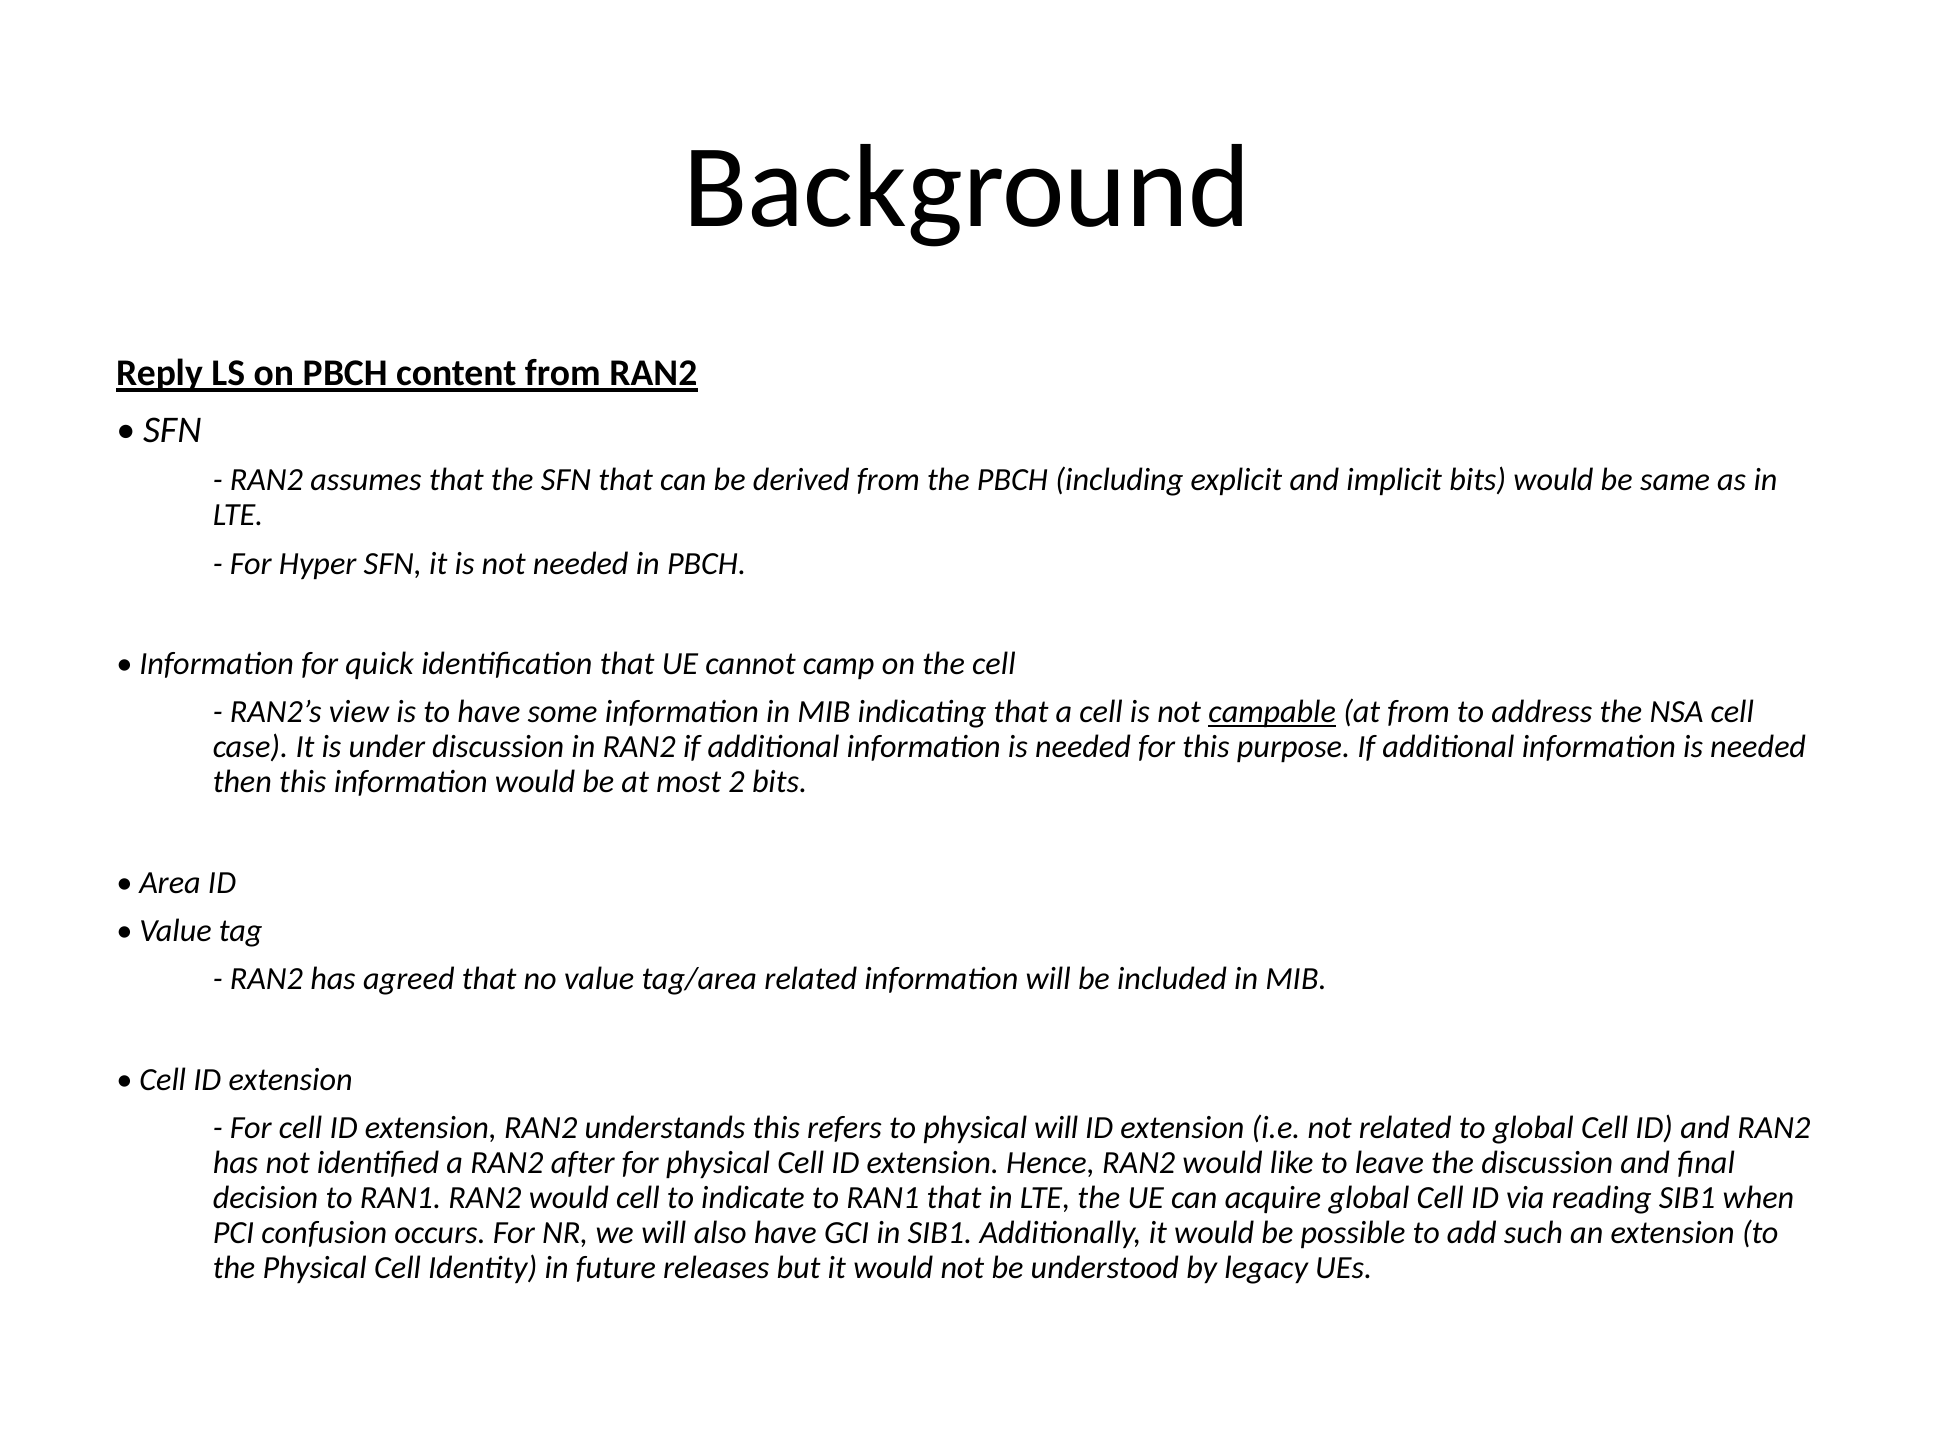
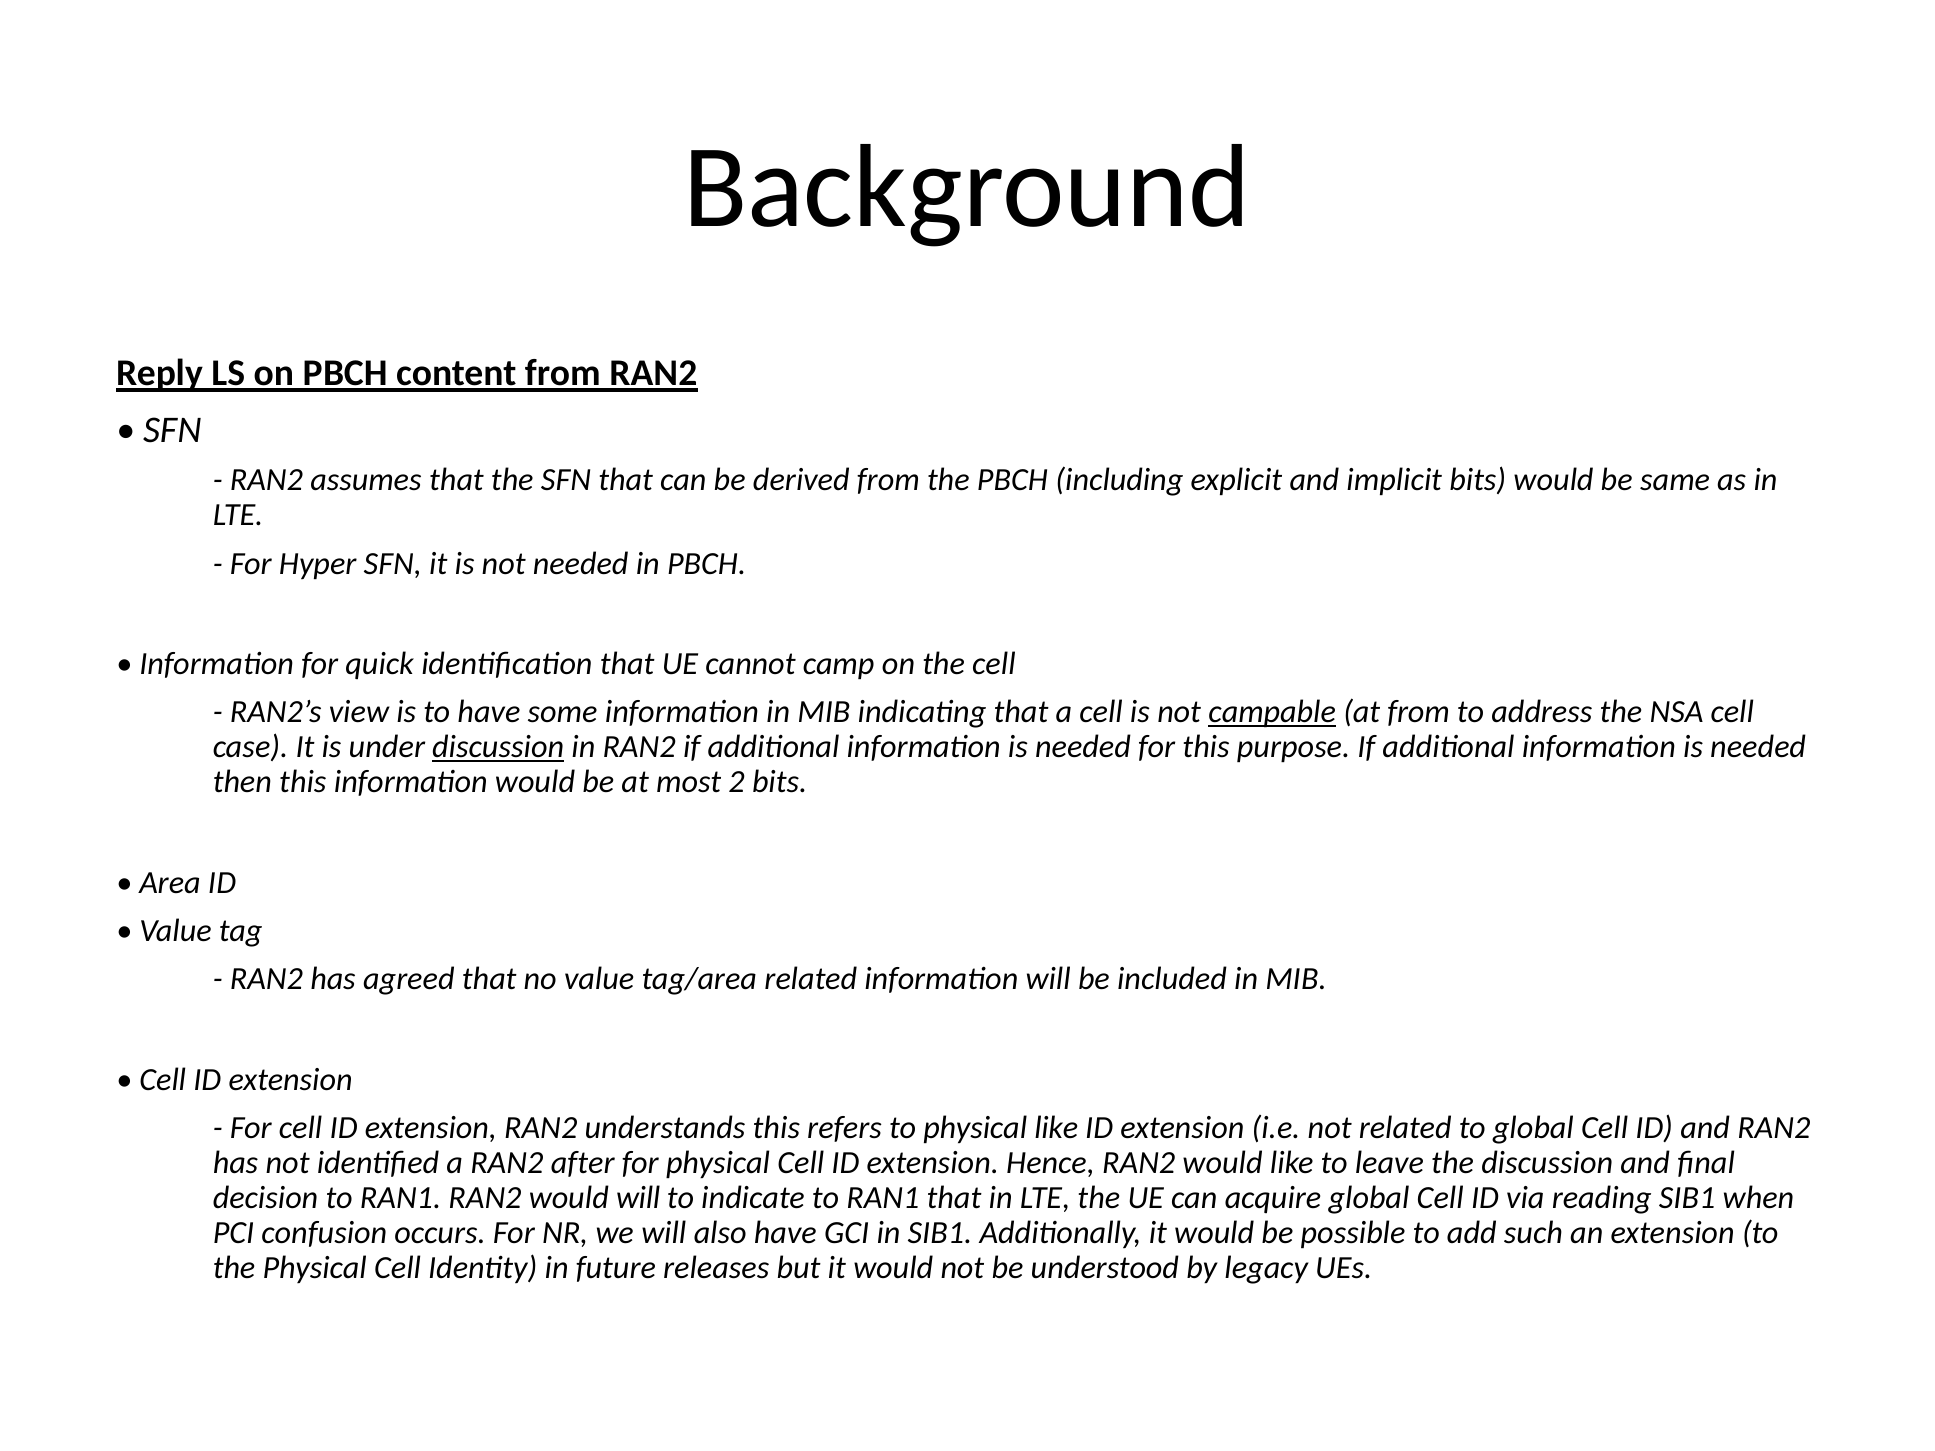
discussion at (498, 747) underline: none -> present
physical will: will -> like
would cell: cell -> will
